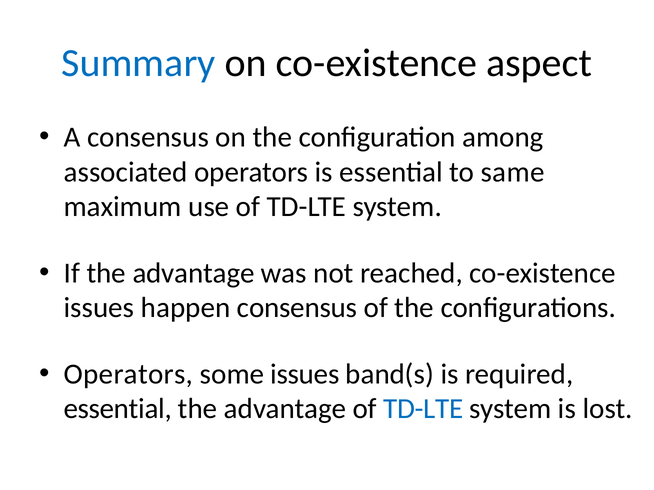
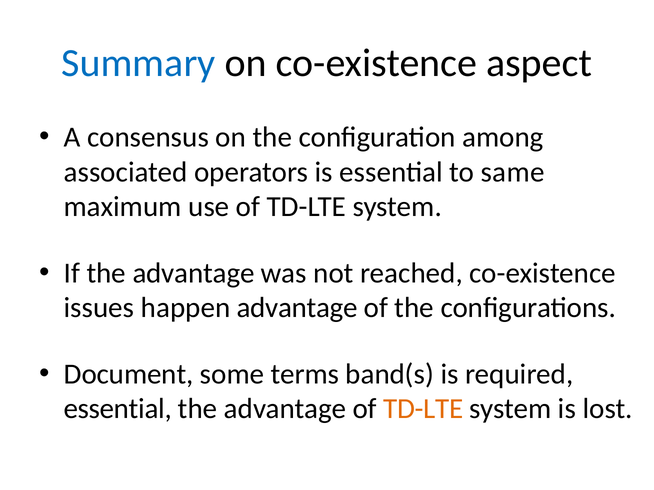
happen consensus: consensus -> advantage
Operators at (128, 374): Operators -> Document
some issues: issues -> terms
TD-LTE at (423, 409) colour: blue -> orange
